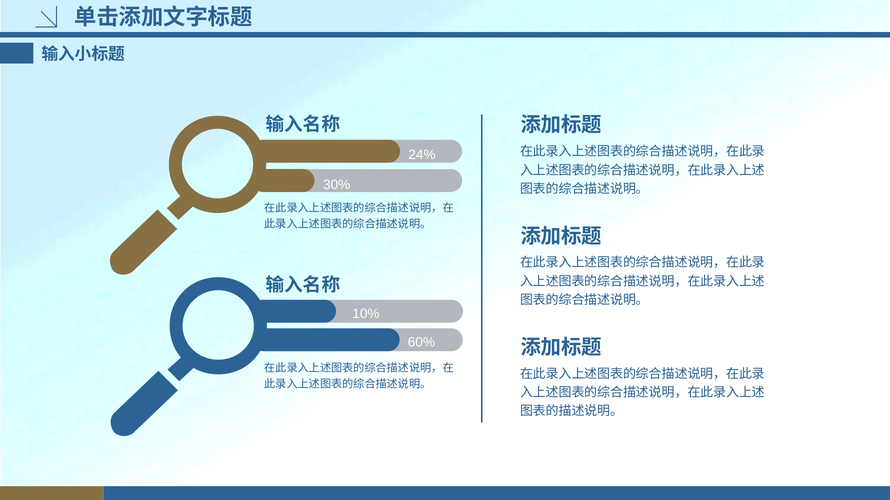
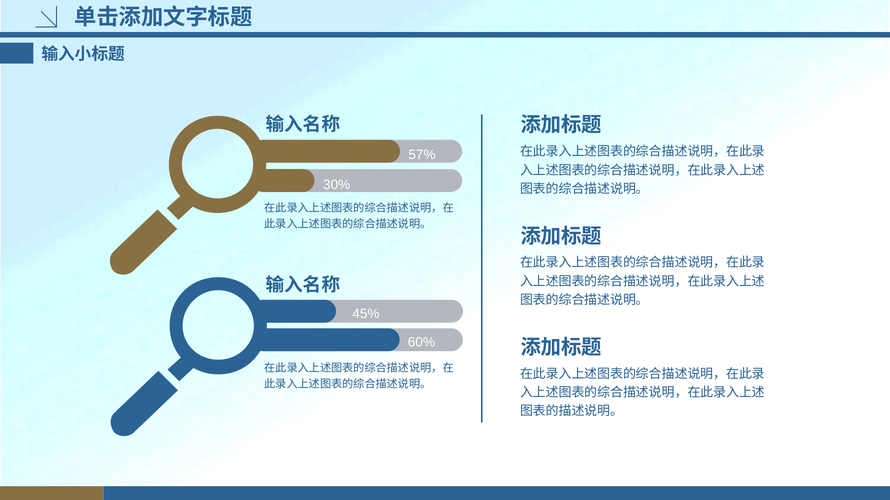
24%: 24% -> 57%
10%: 10% -> 45%
